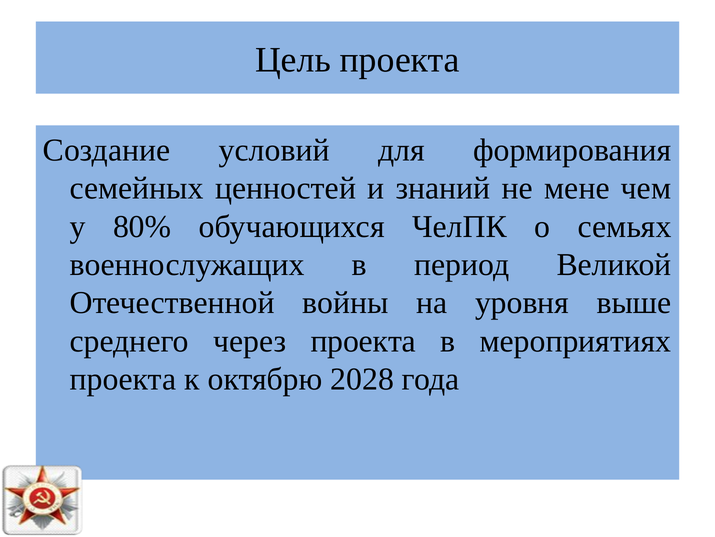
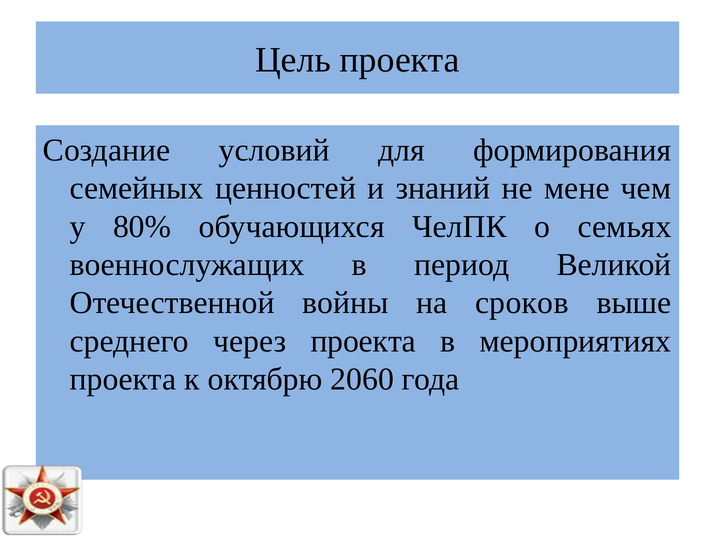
уровня: уровня -> сроков
2028: 2028 -> 2060
